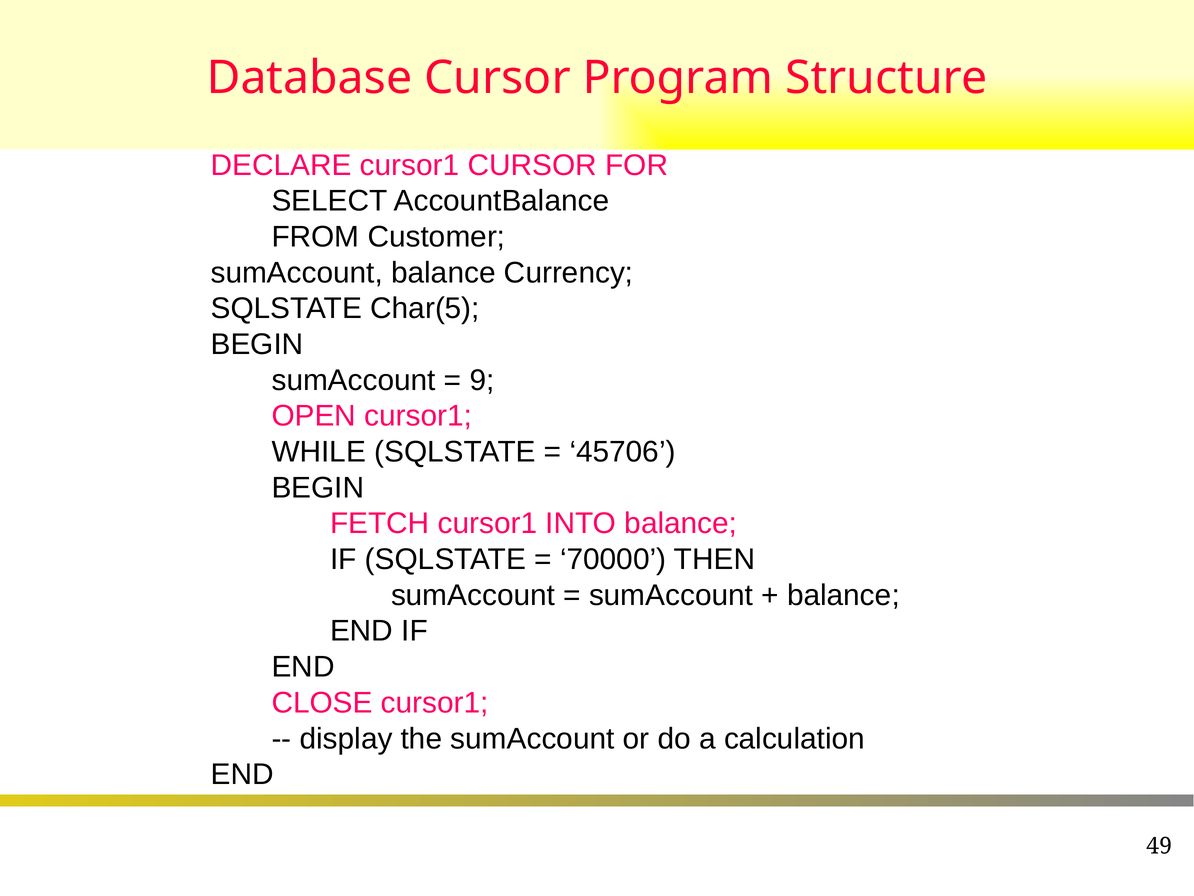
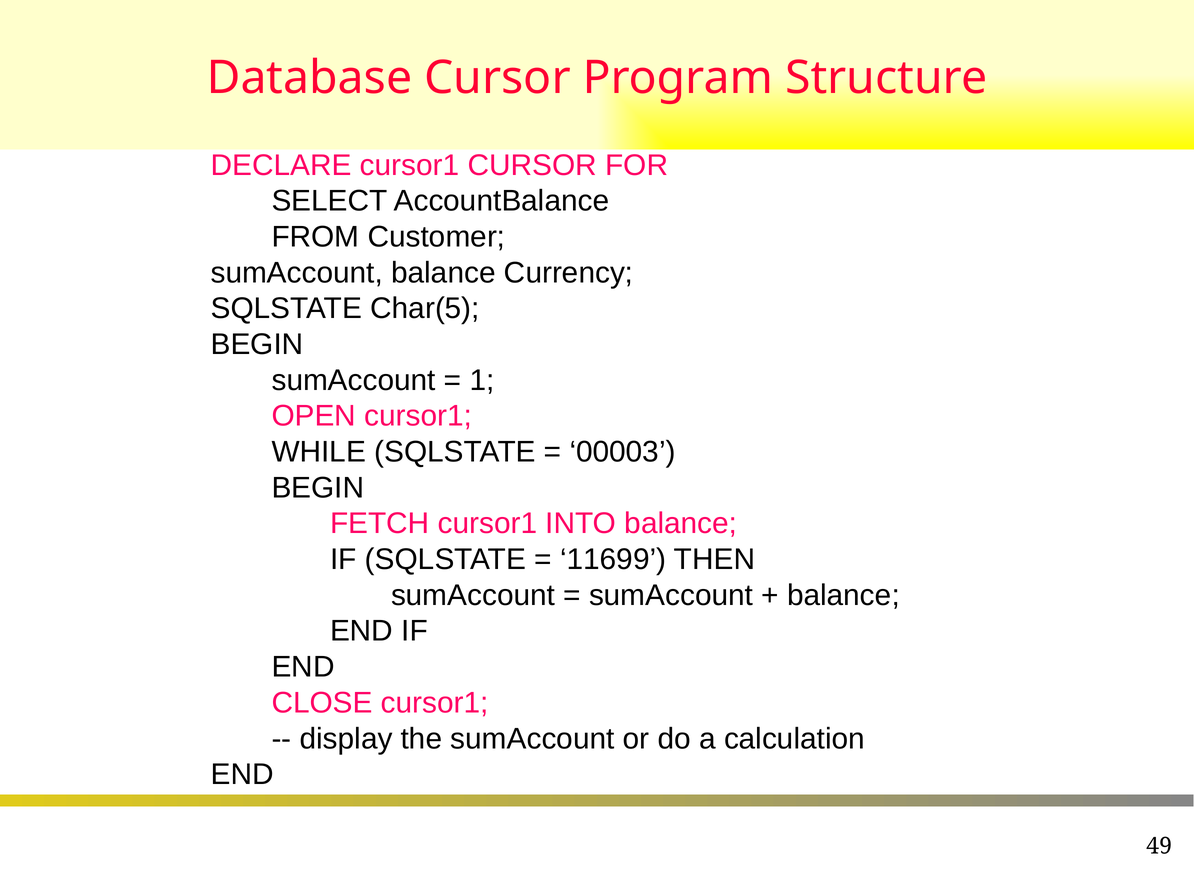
9: 9 -> 1
45706: 45706 -> 00003
70000: 70000 -> 11699
